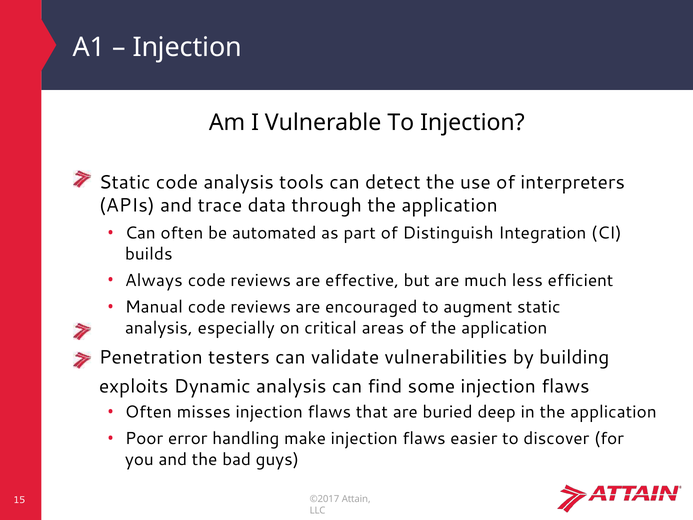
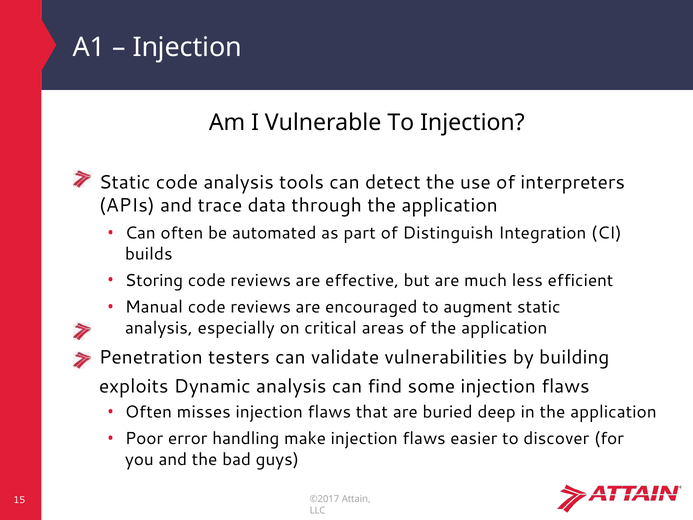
Always: Always -> Storing
